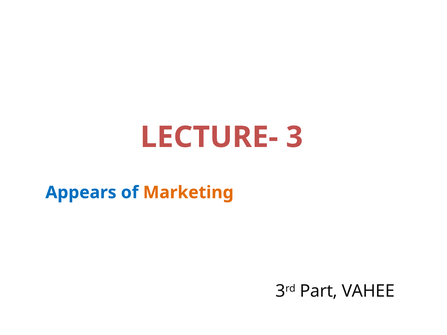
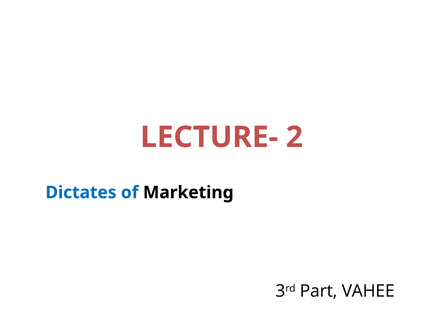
3: 3 -> 2
Appears: Appears -> Dictates
Marketing colour: orange -> black
